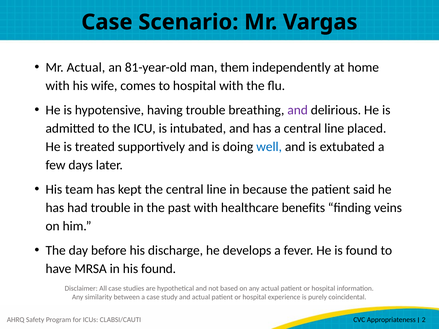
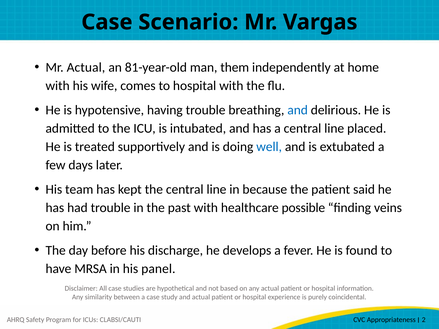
and at (298, 110) colour: purple -> blue
benefits: benefits -> possible
his found: found -> panel
